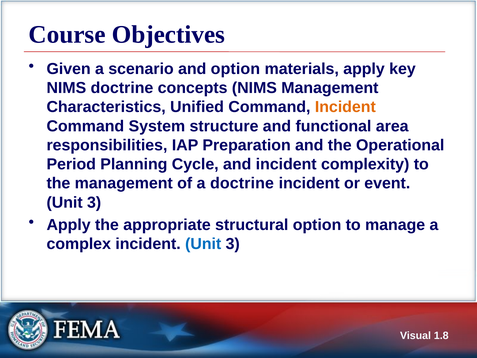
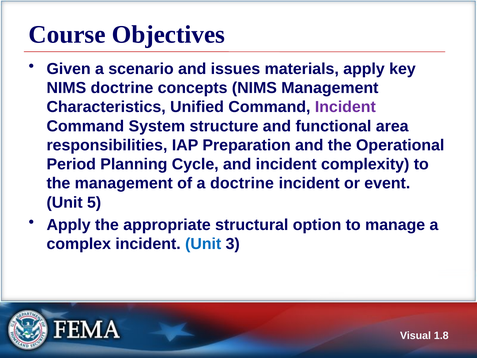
and option: option -> issues
Incident at (345, 107) colour: orange -> purple
3 at (94, 202): 3 -> 5
